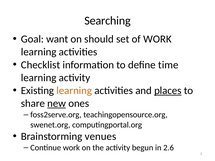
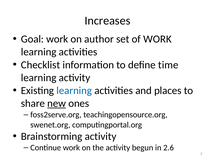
Searching: Searching -> Increases
Goal want: want -> work
should: should -> author
learning at (74, 91) colour: orange -> blue
places underline: present -> none
Brainstorming venues: venues -> activity
